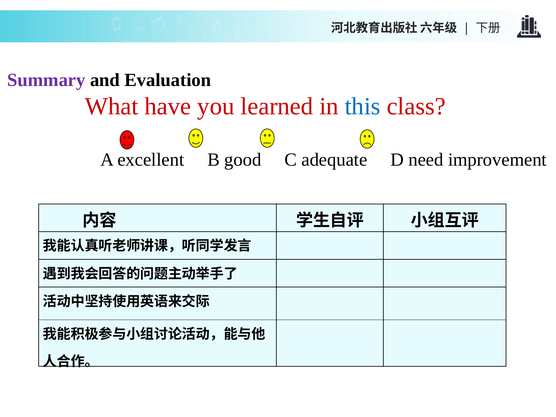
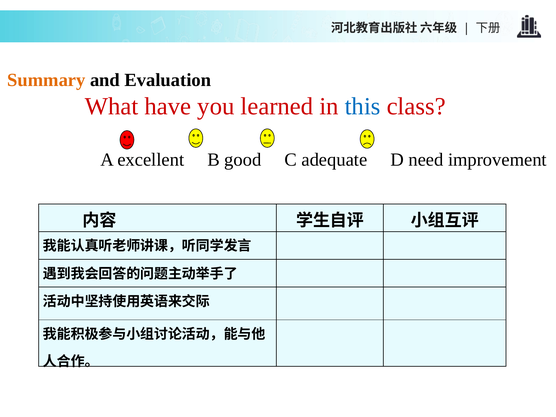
Summary colour: purple -> orange
